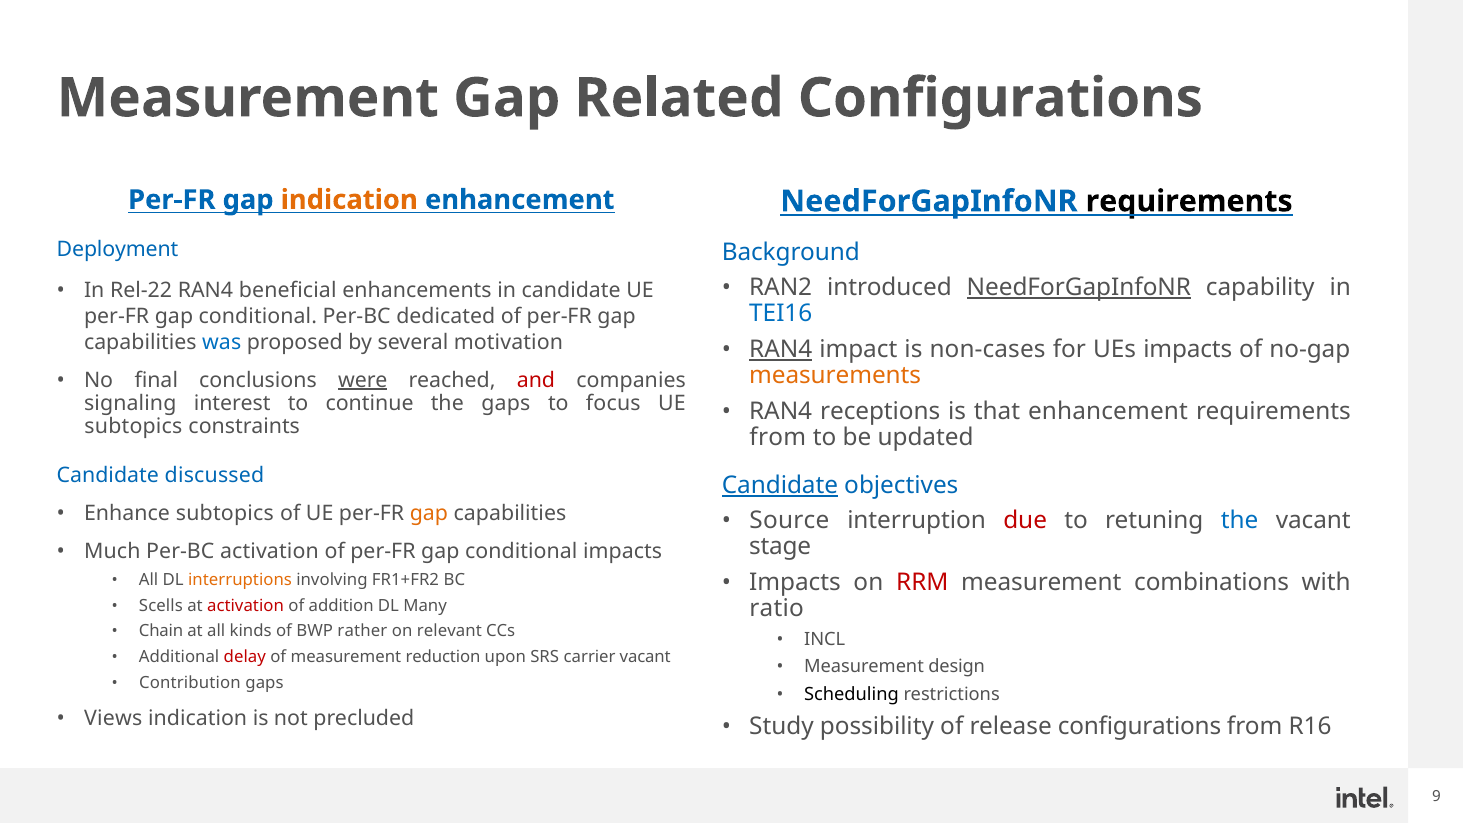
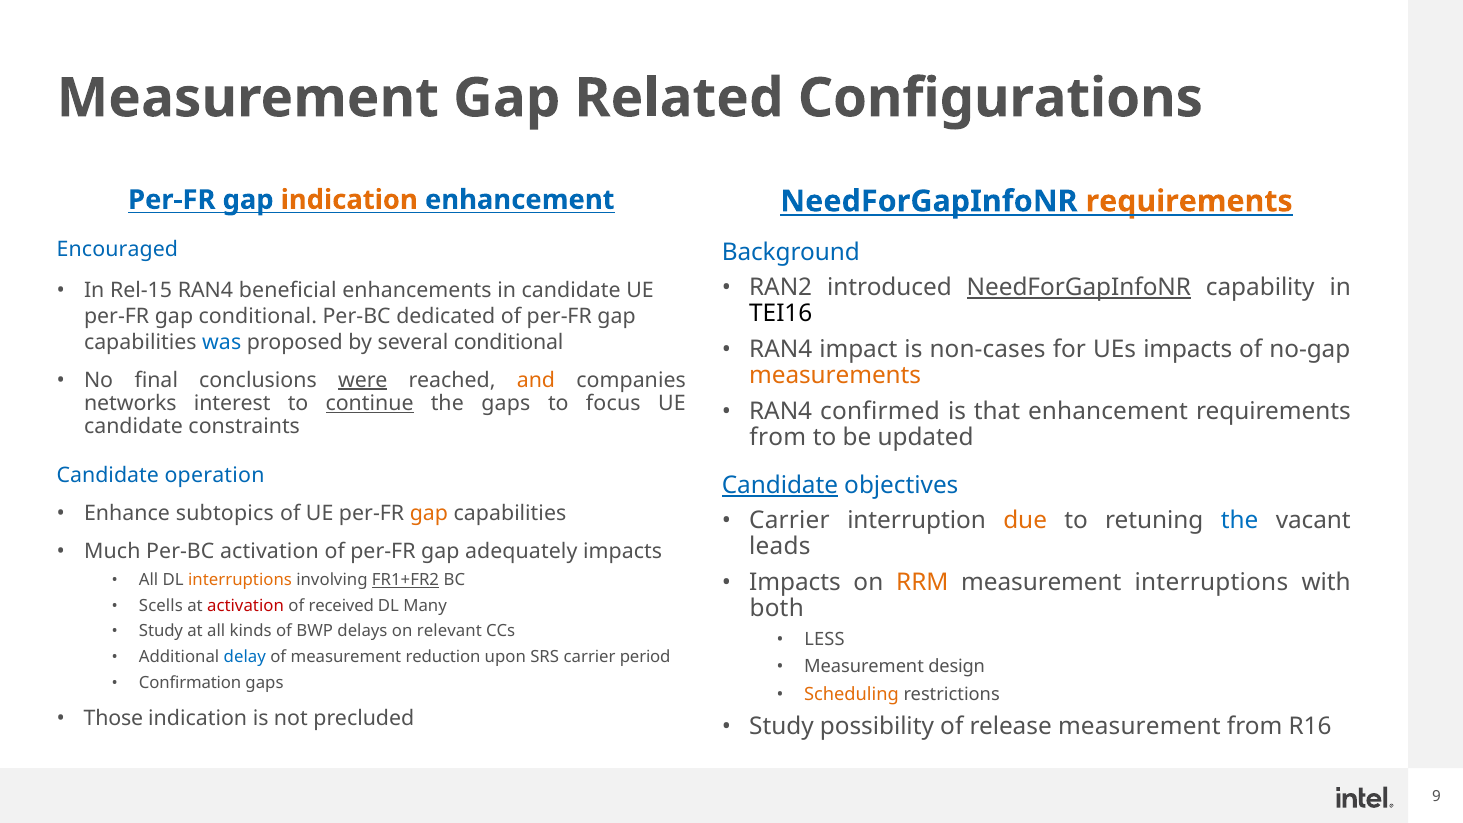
requirements at (1189, 201) colour: black -> orange
Deployment: Deployment -> Encouraged
Rel-22: Rel-22 -> Rel-15
TEI16 colour: blue -> black
several motivation: motivation -> conditional
RAN4 at (781, 349) underline: present -> none
and colour: red -> orange
signaling: signaling -> networks
continue underline: none -> present
receptions: receptions -> confirmed
subtopics at (133, 426): subtopics -> candidate
discussed: discussed -> operation
Source at (789, 520): Source -> Carrier
due colour: red -> orange
stage: stage -> leads
of per-FR gap conditional: conditional -> adequately
FR1+FR2 underline: none -> present
RRM colour: red -> orange
measurement combinations: combinations -> interruptions
addition: addition -> received
ratio: ratio -> both
Chain at (161, 631): Chain -> Study
rather: rather -> delays
INCL: INCL -> LESS
delay colour: red -> blue
carrier vacant: vacant -> period
Contribution: Contribution -> Confirmation
Scheduling colour: black -> orange
Views: Views -> Those
release configurations: configurations -> measurement
